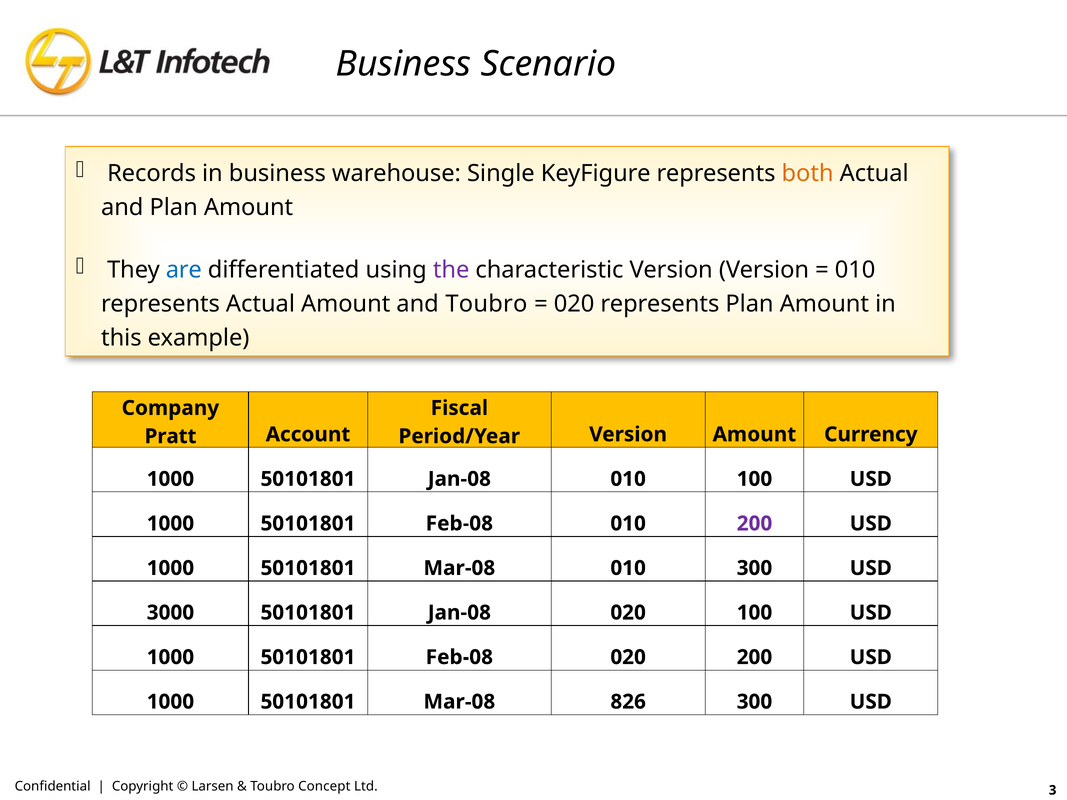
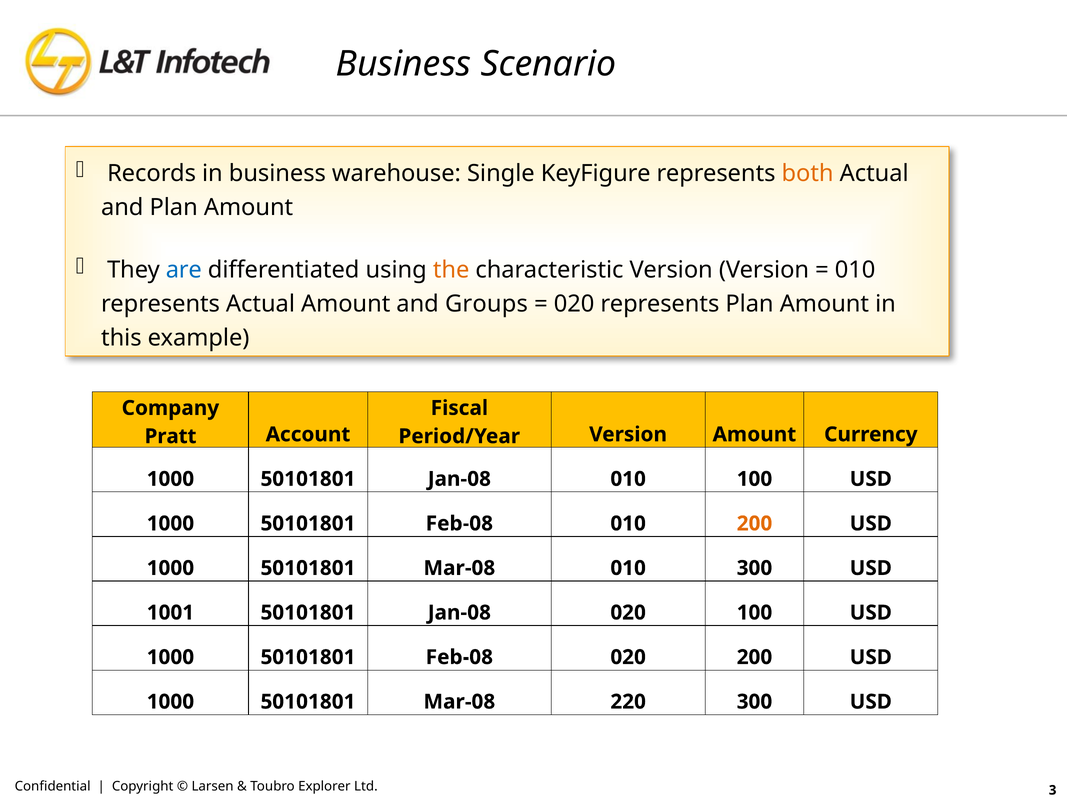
the colour: purple -> orange
and Toubro: Toubro -> Groups
200 at (755, 524) colour: purple -> orange
3000: 3000 -> 1001
826: 826 -> 220
Concept: Concept -> Explorer
